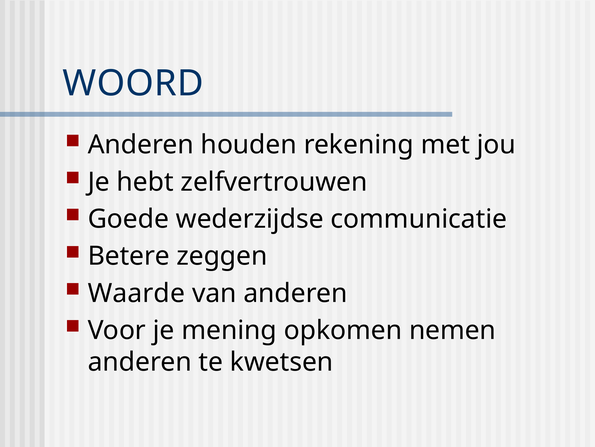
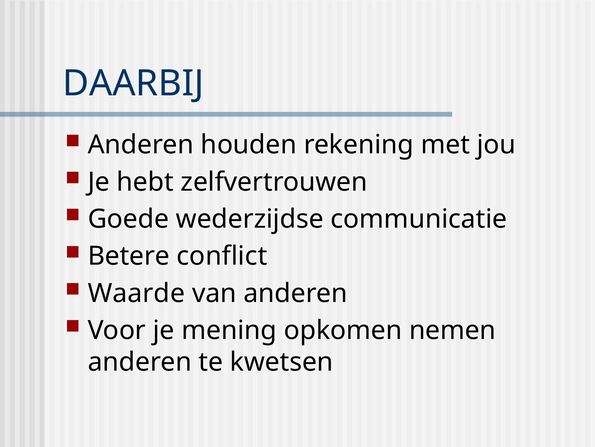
WOORD: WOORD -> DAARBIJ
zeggen: zeggen -> conflict
